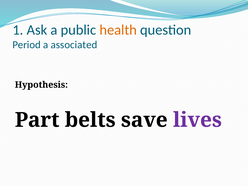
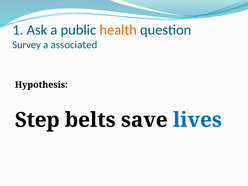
Period: Period -> Survey
Part: Part -> Step
lives colour: purple -> blue
